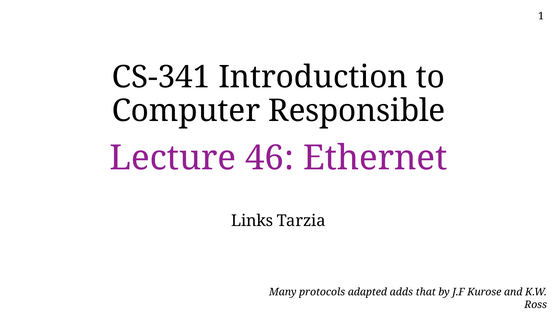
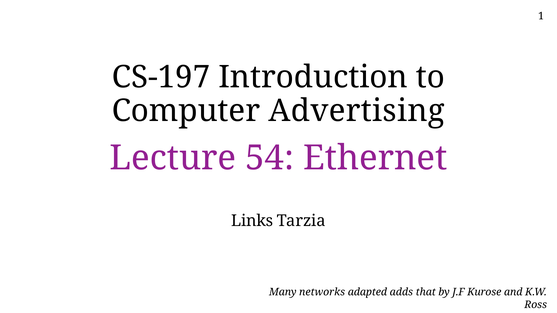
CS-341: CS-341 -> CS-197
Responsible: Responsible -> Advertising
46: 46 -> 54
protocols: protocols -> networks
